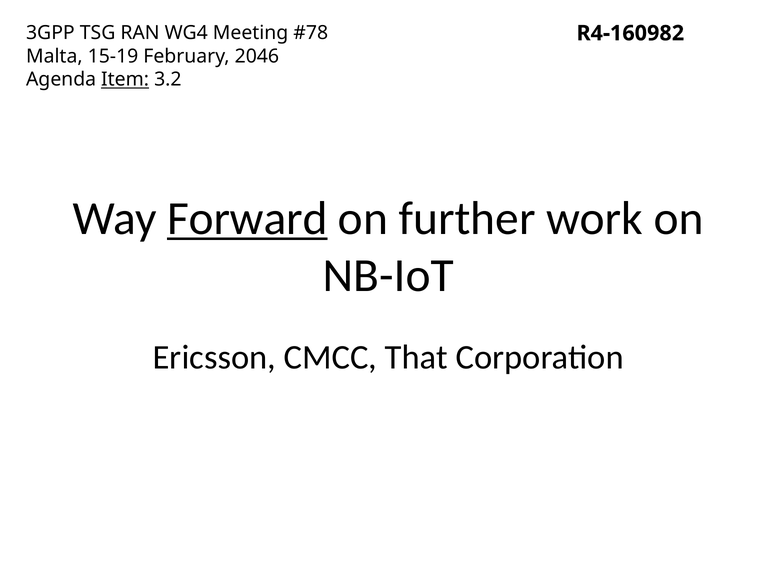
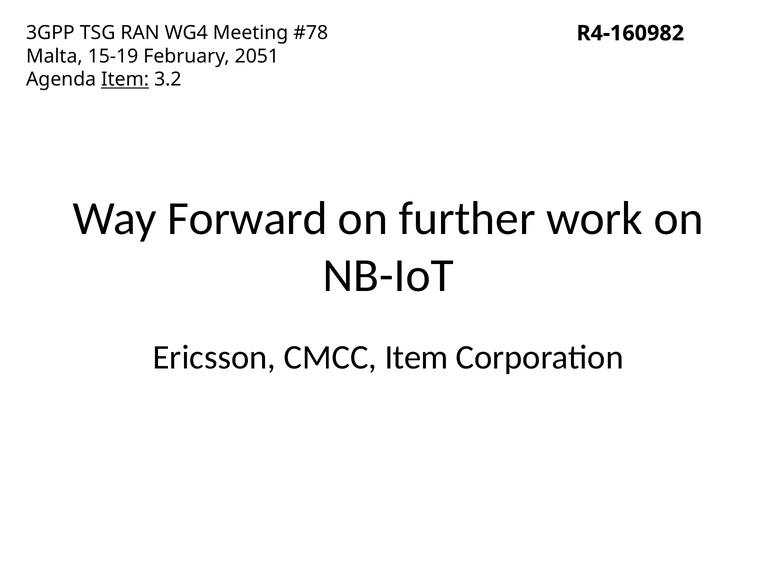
2046: 2046 -> 2051
Forward underline: present -> none
CMCC That: That -> Item
